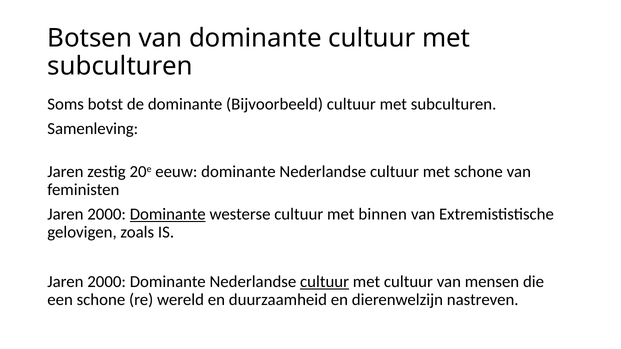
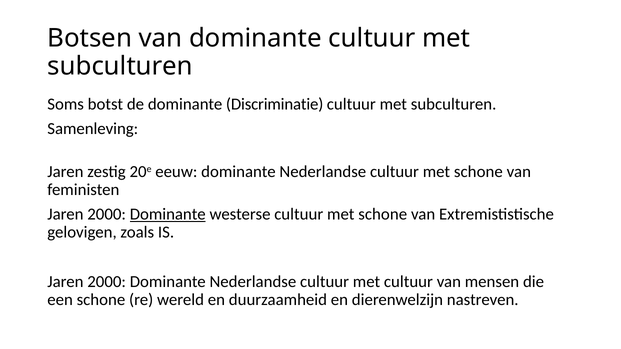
Bijvoorbeeld: Bijvoorbeeld -> Discriminatie
westerse cultuur met binnen: binnen -> schone
cultuur at (325, 282) underline: present -> none
